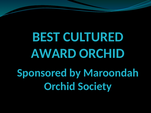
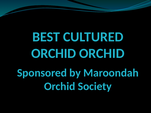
AWARD at (54, 54): AWARD -> ORCHID
